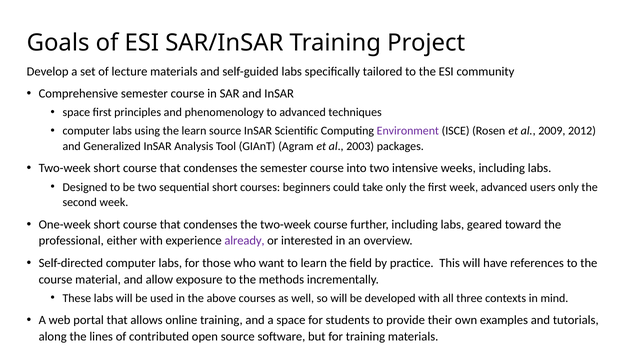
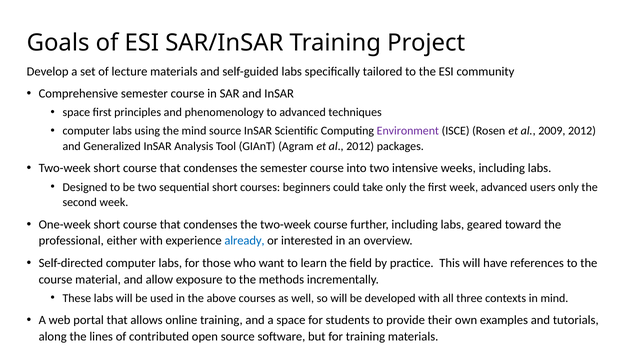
the learn: learn -> mind
al 2003: 2003 -> 2012
already colour: purple -> blue
